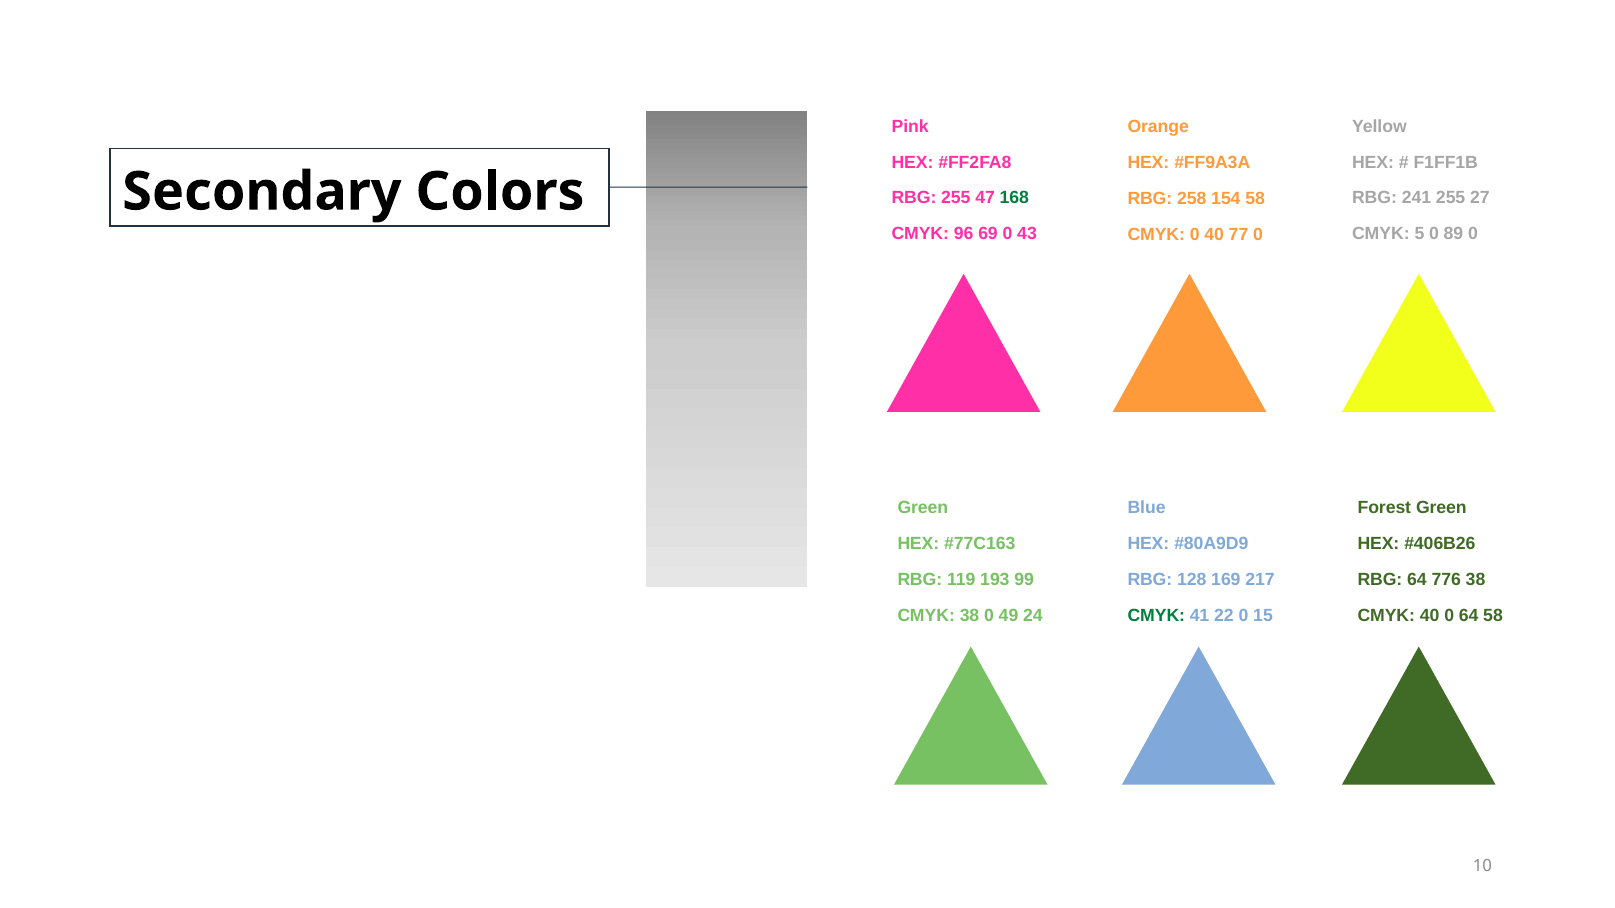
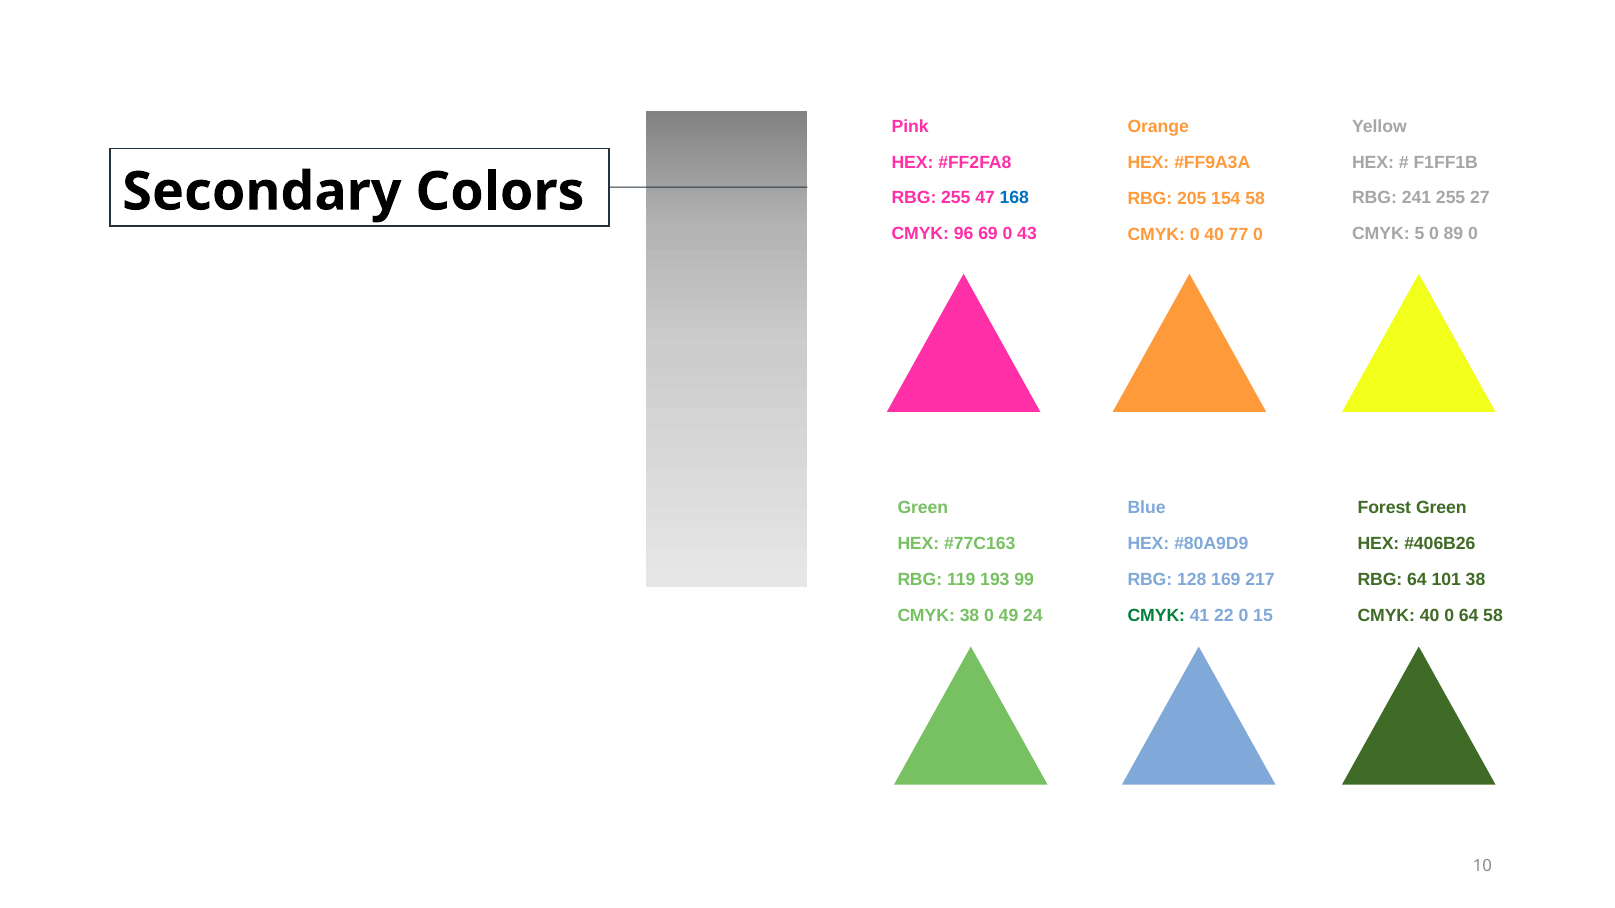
168 colour: green -> blue
258: 258 -> 205
776: 776 -> 101
